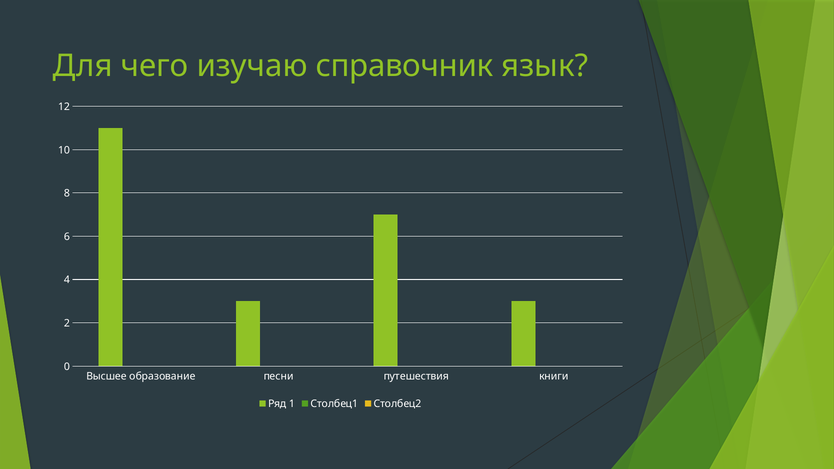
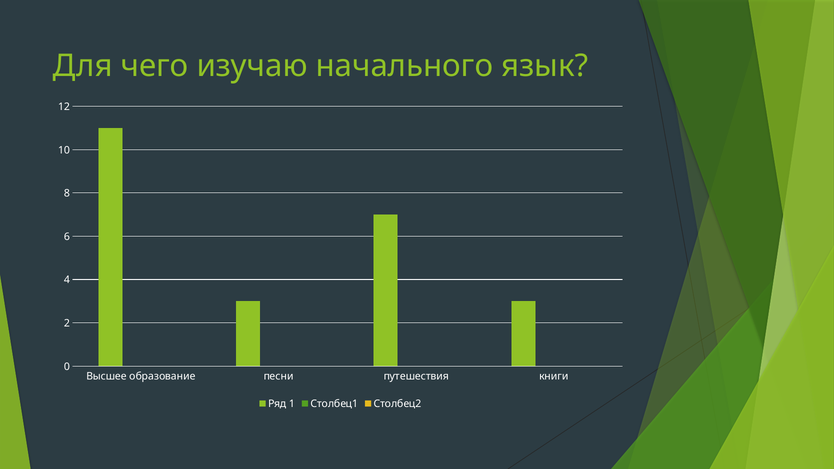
справочник: справочник -> начального
